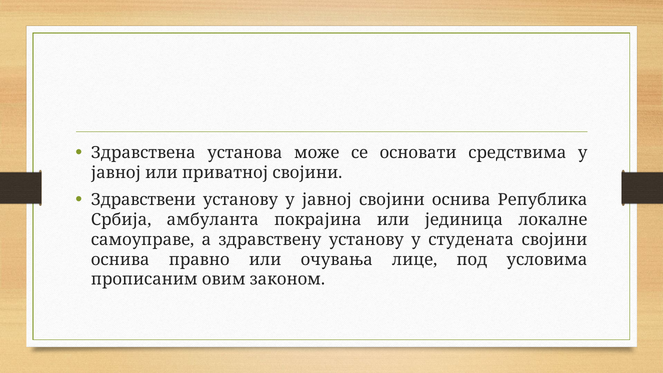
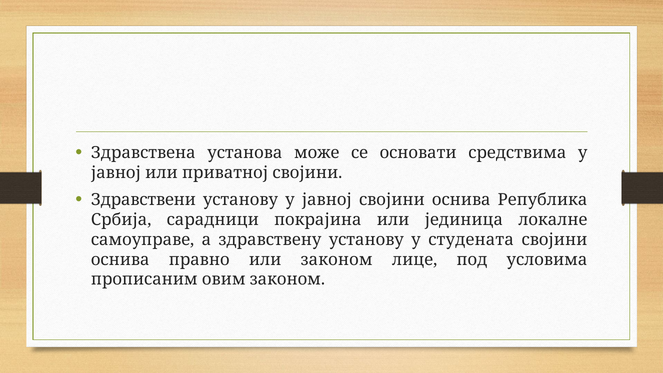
амбуланта: амбуланта -> сарадници
или очувања: очувања -> законом
